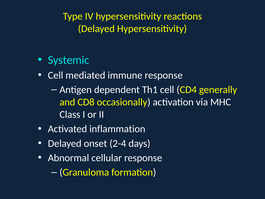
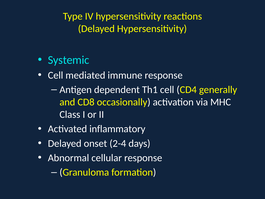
inflammation: inflammation -> inflammatory
